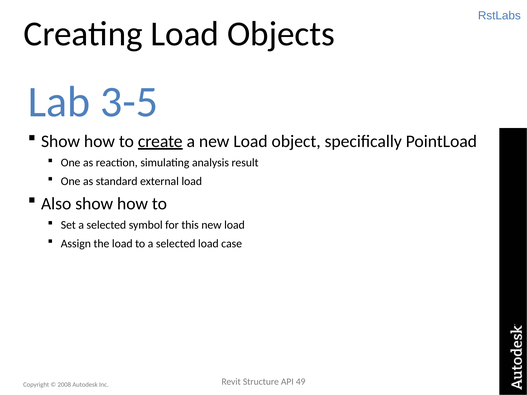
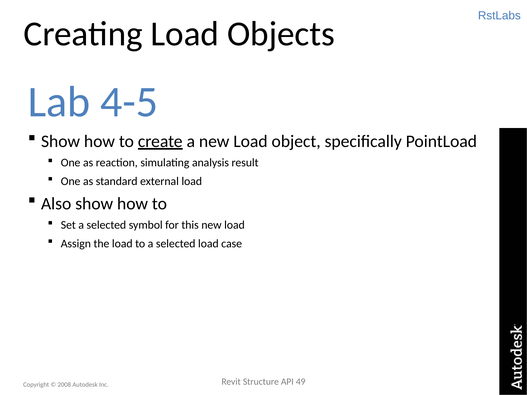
3-5: 3-5 -> 4-5
